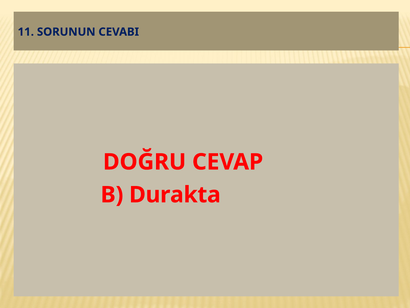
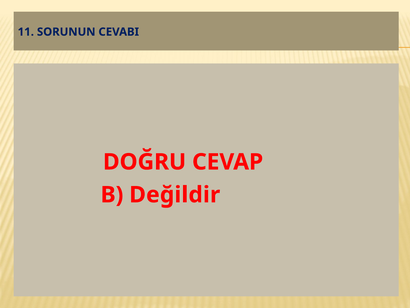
Durakta: Durakta -> Değildir
